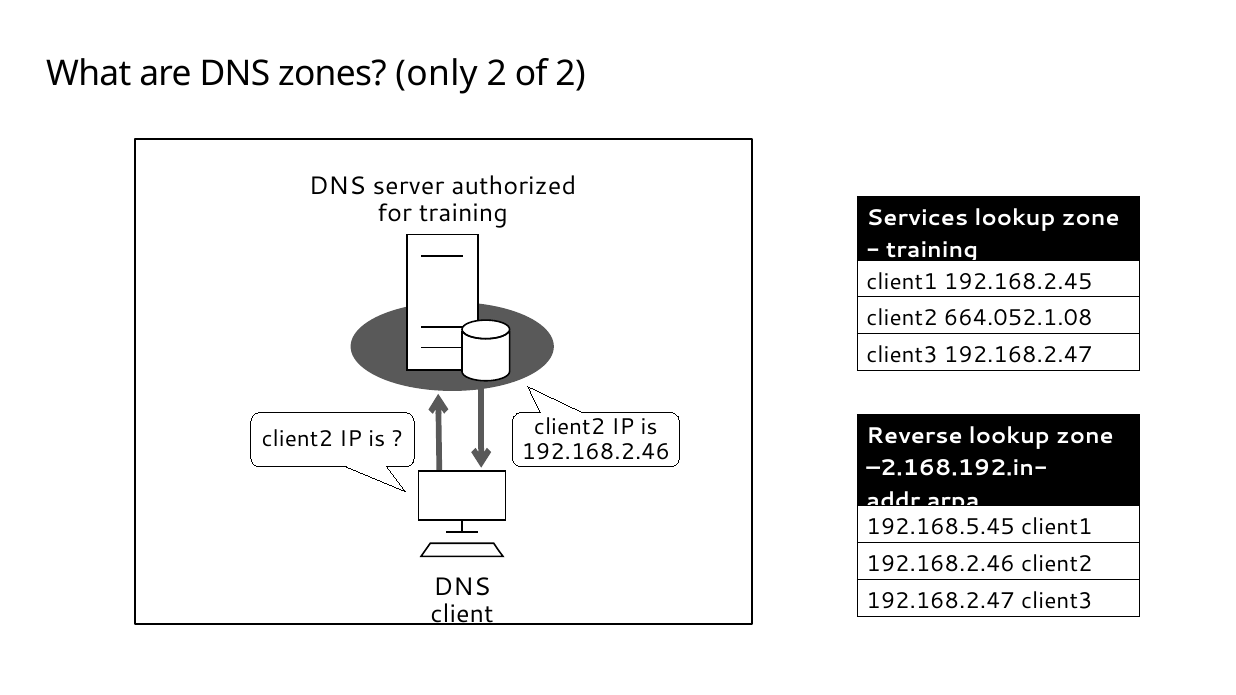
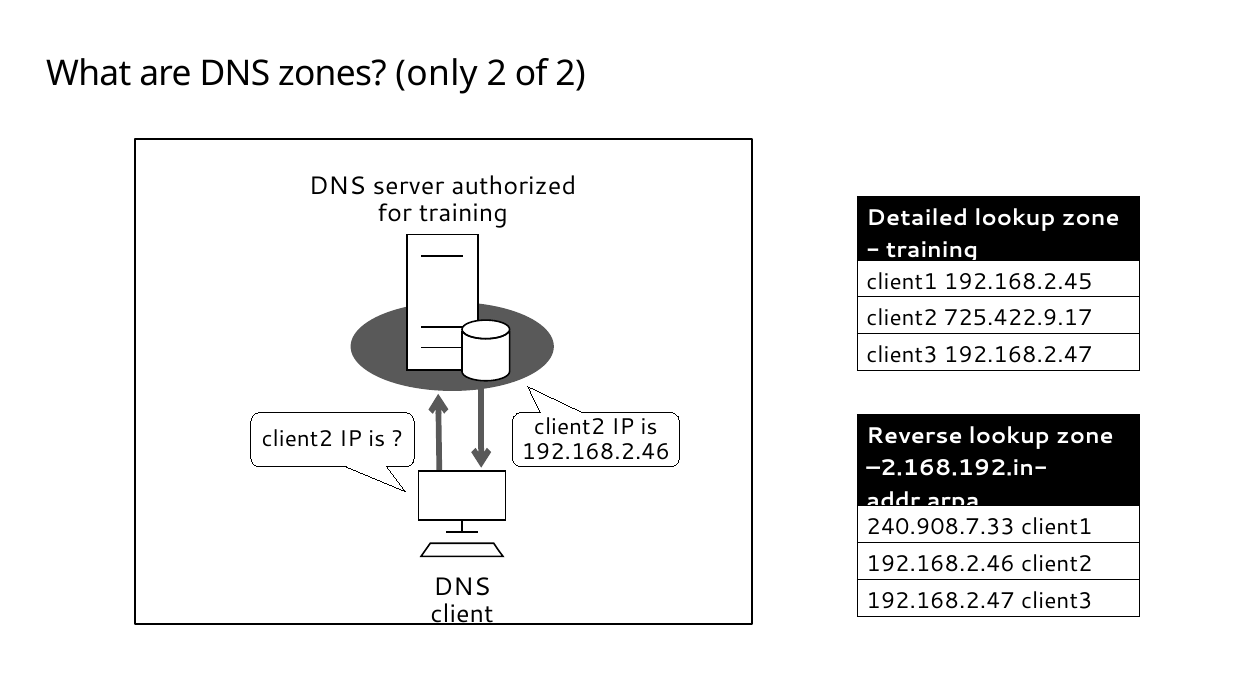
Services: Services -> Detailed
664.052.1.08: 664.052.1.08 -> 725.422.9.17
192.168.5.45: 192.168.5.45 -> 240.908.7.33
